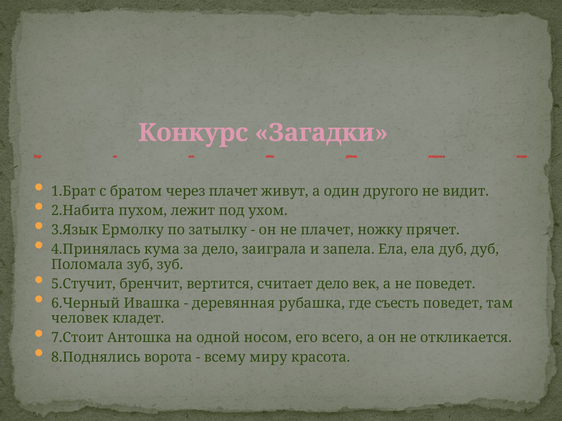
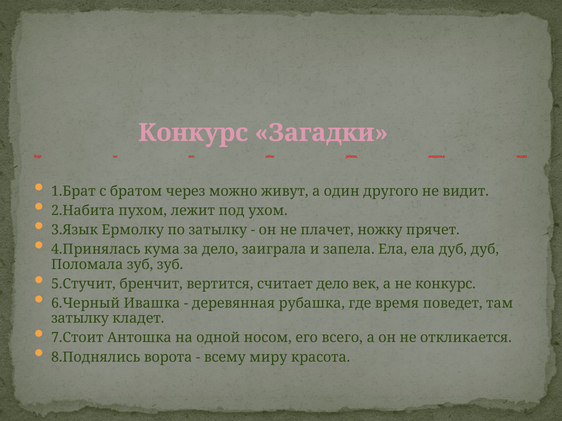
через плачет: плачет -> можно
не поведет: поведет -> конкурс
съесть: съесть -> время
человек at (80, 319): человек -> затылку
